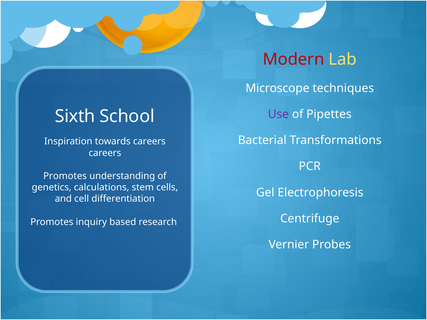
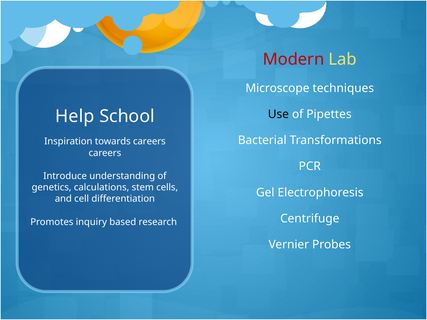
Use colour: purple -> black
Sixth: Sixth -> Help
Promotes at (65, 176): Promotes -> Introduce
